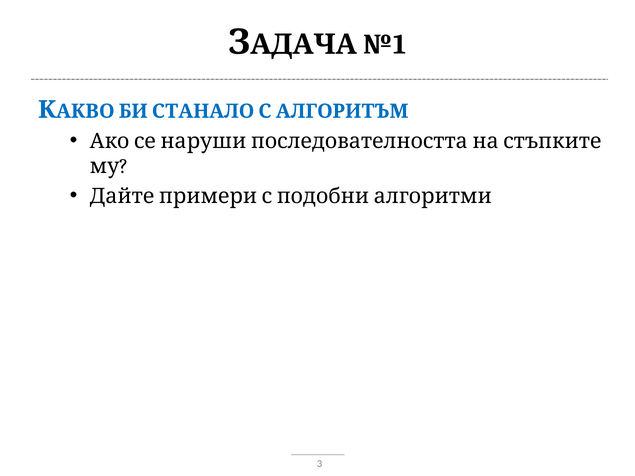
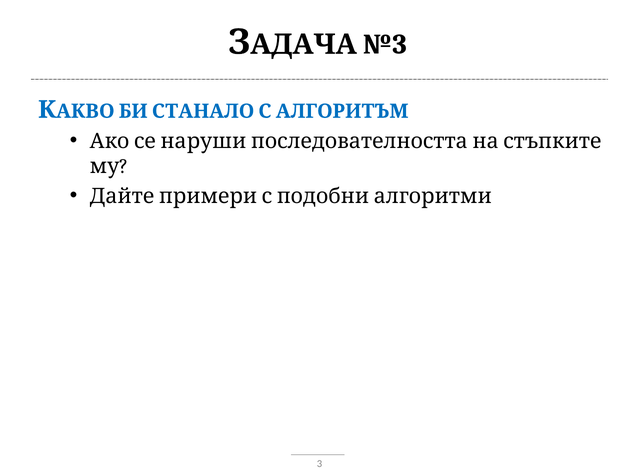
№1: №1 -> №3
